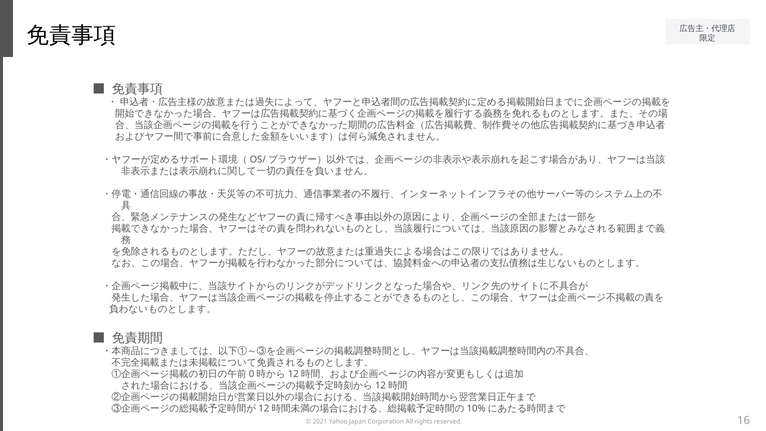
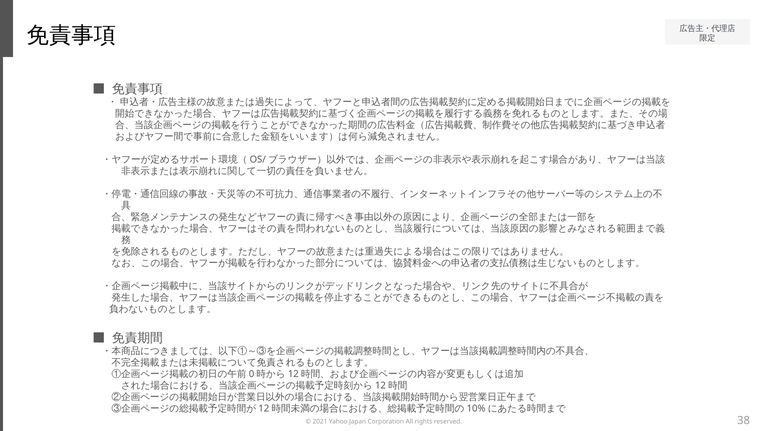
16: 16 -> 38
